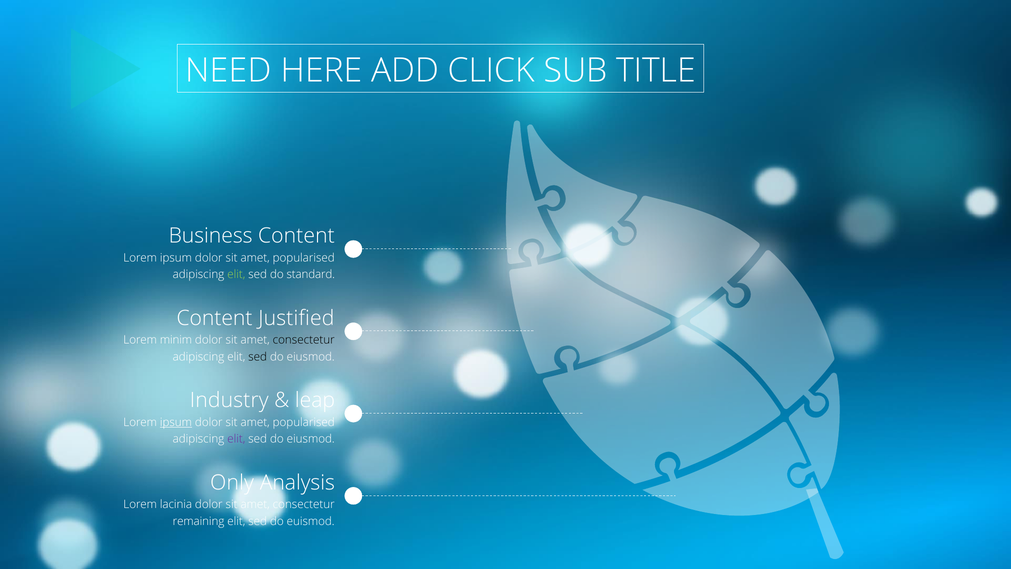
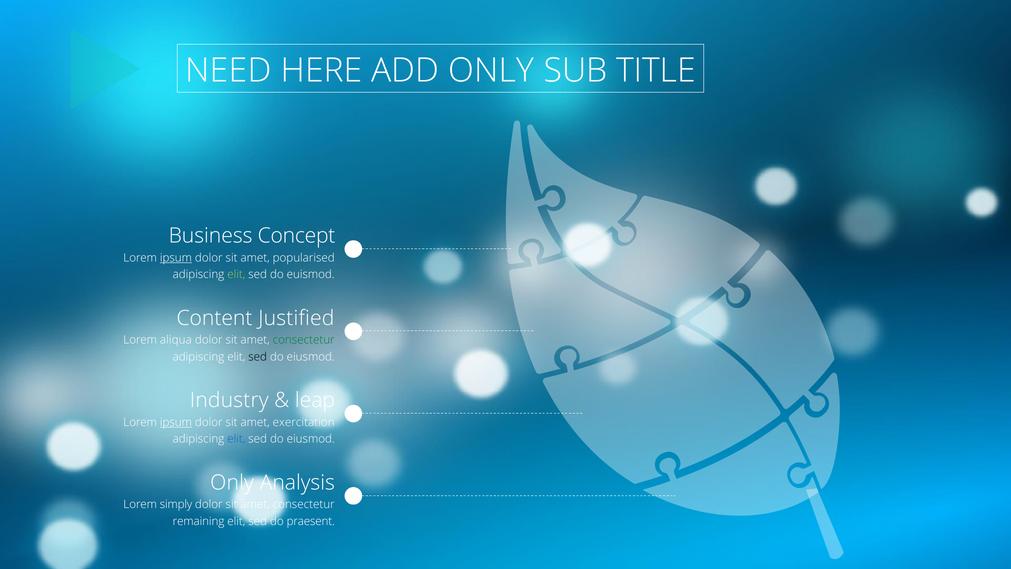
ADD CLICK: CLICK -> ONLY
Business Content: Content -> Concept
ipsum at (176, 258) underline: none -> present
standard: standard -> euismod
minim: minim -> aliqua
consectetur at (304, 340) colour: black -> green
popularised at (304, 422): popularised -> exercitation
elit at (236, 439) colour: purple -> blue
lacinia: lacinia -> simply
euismod: euismod -> praesent
